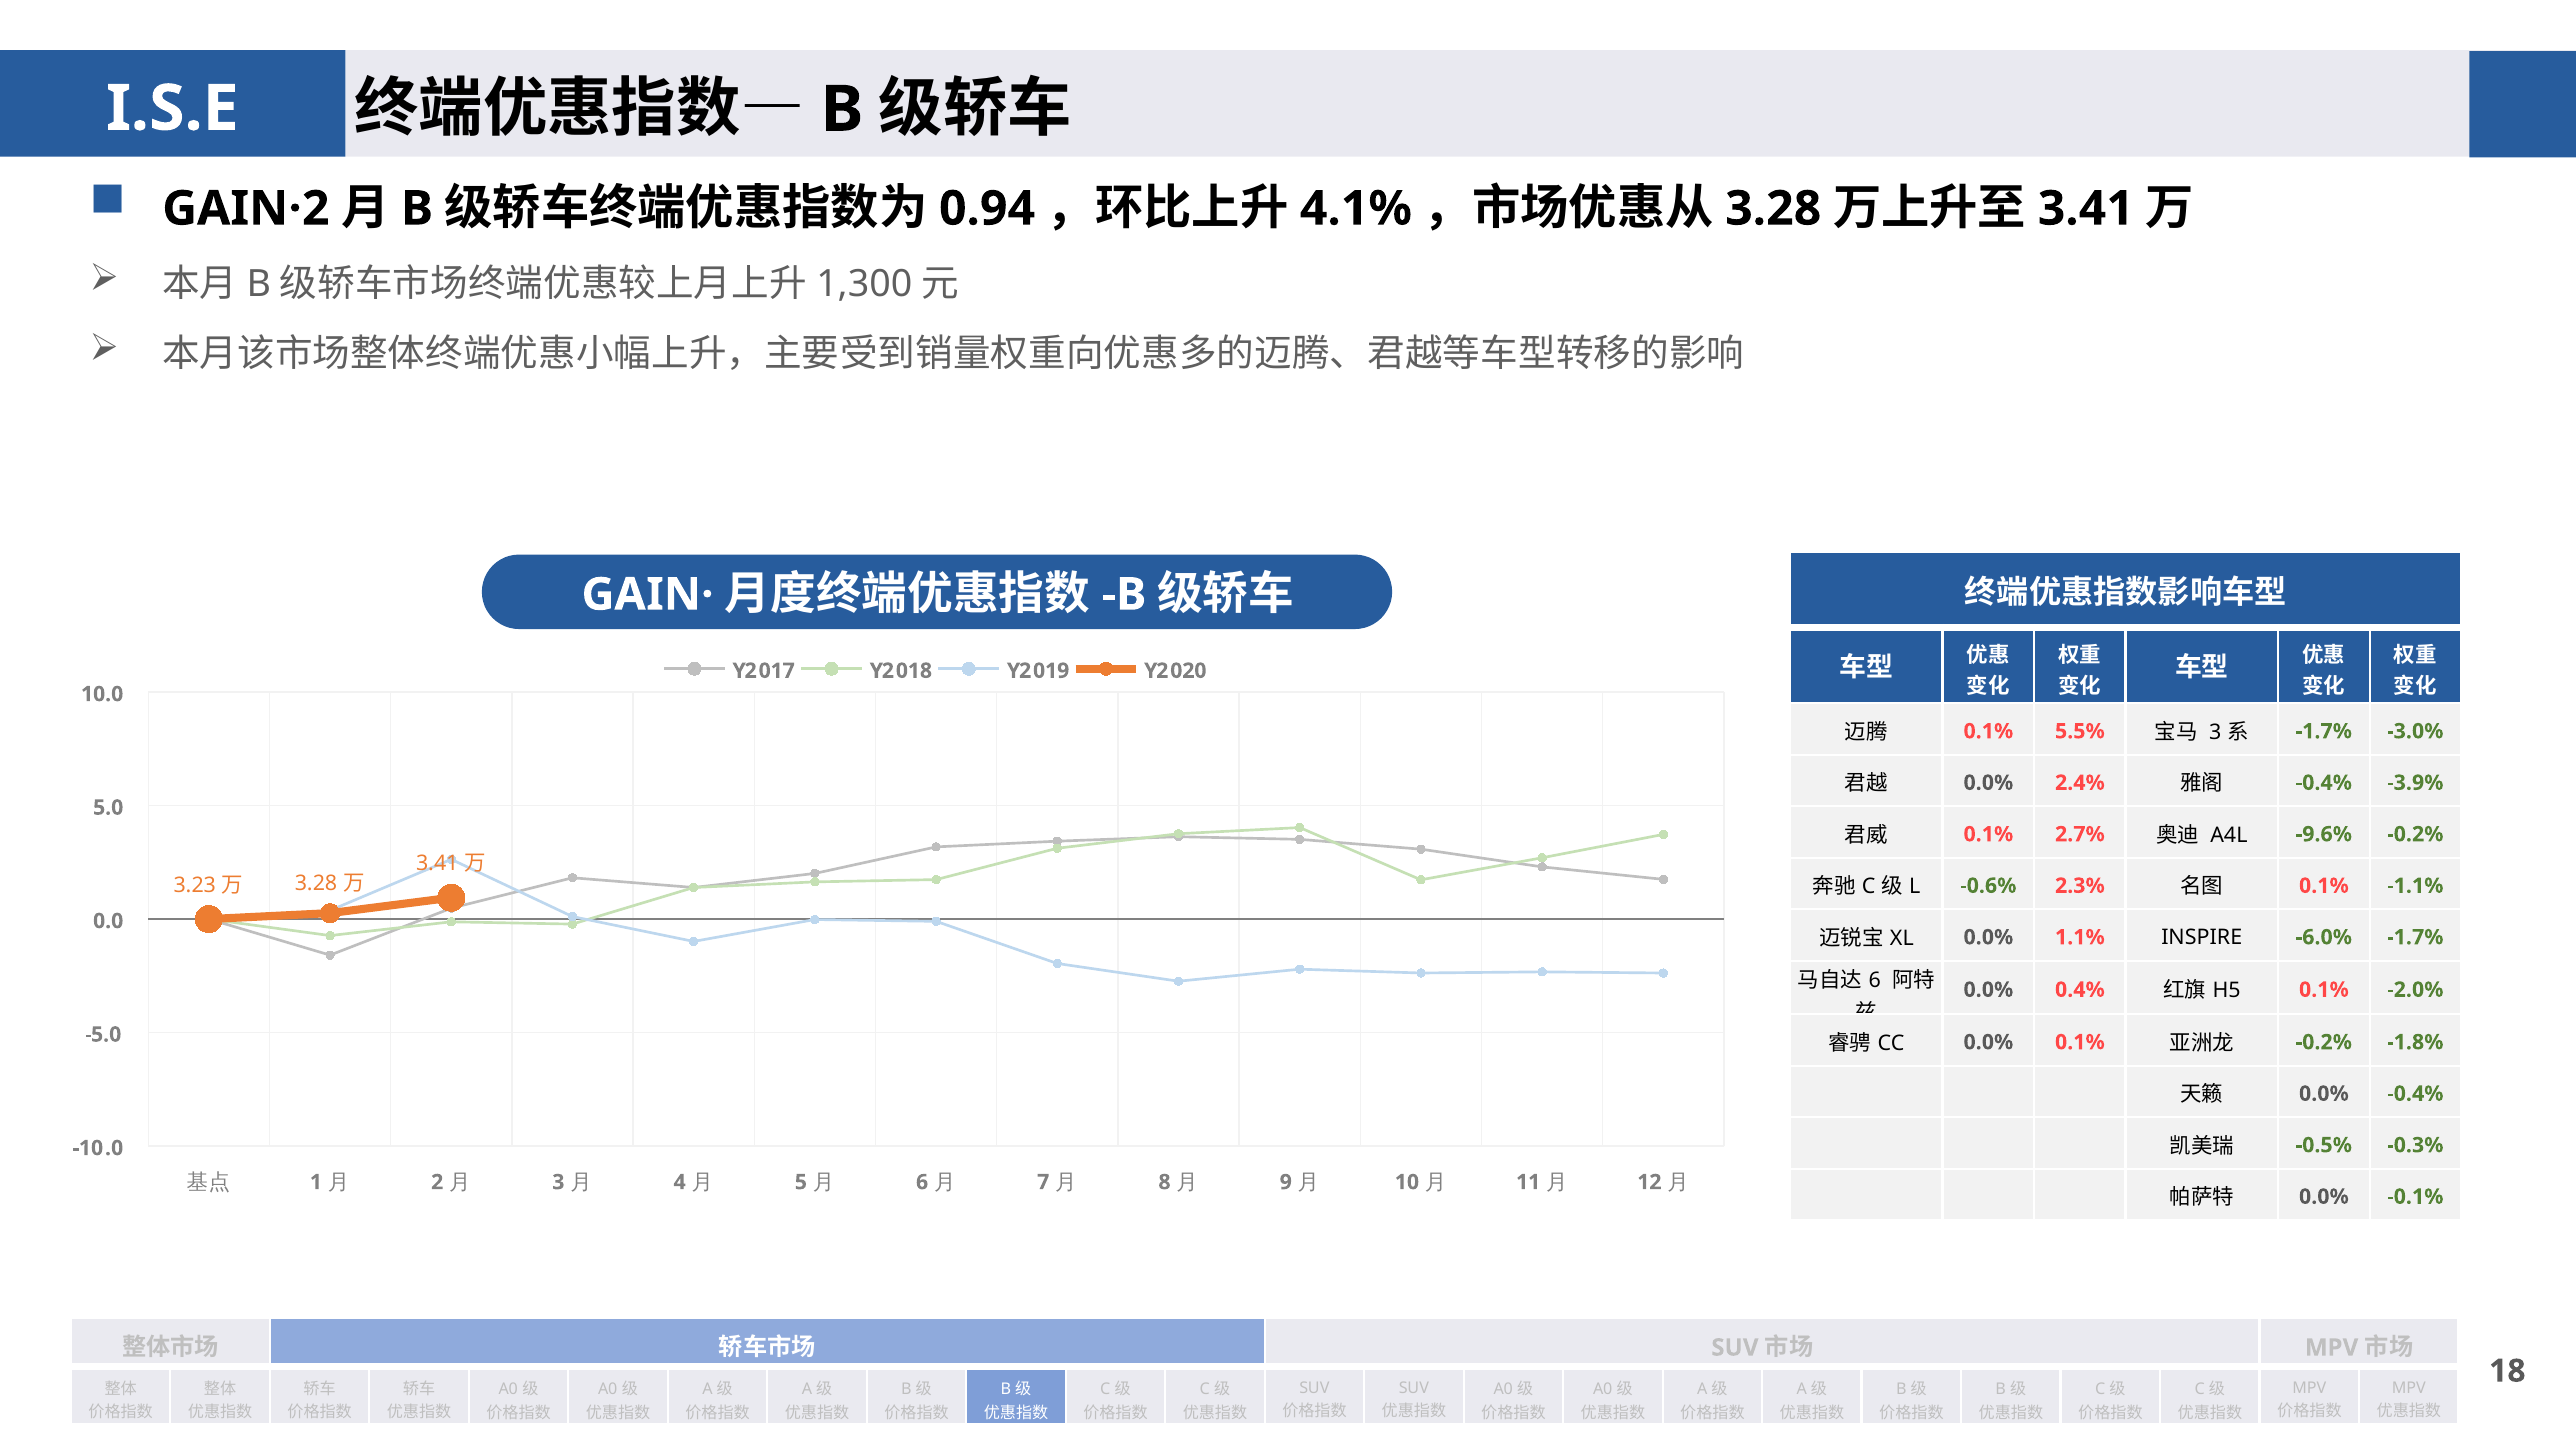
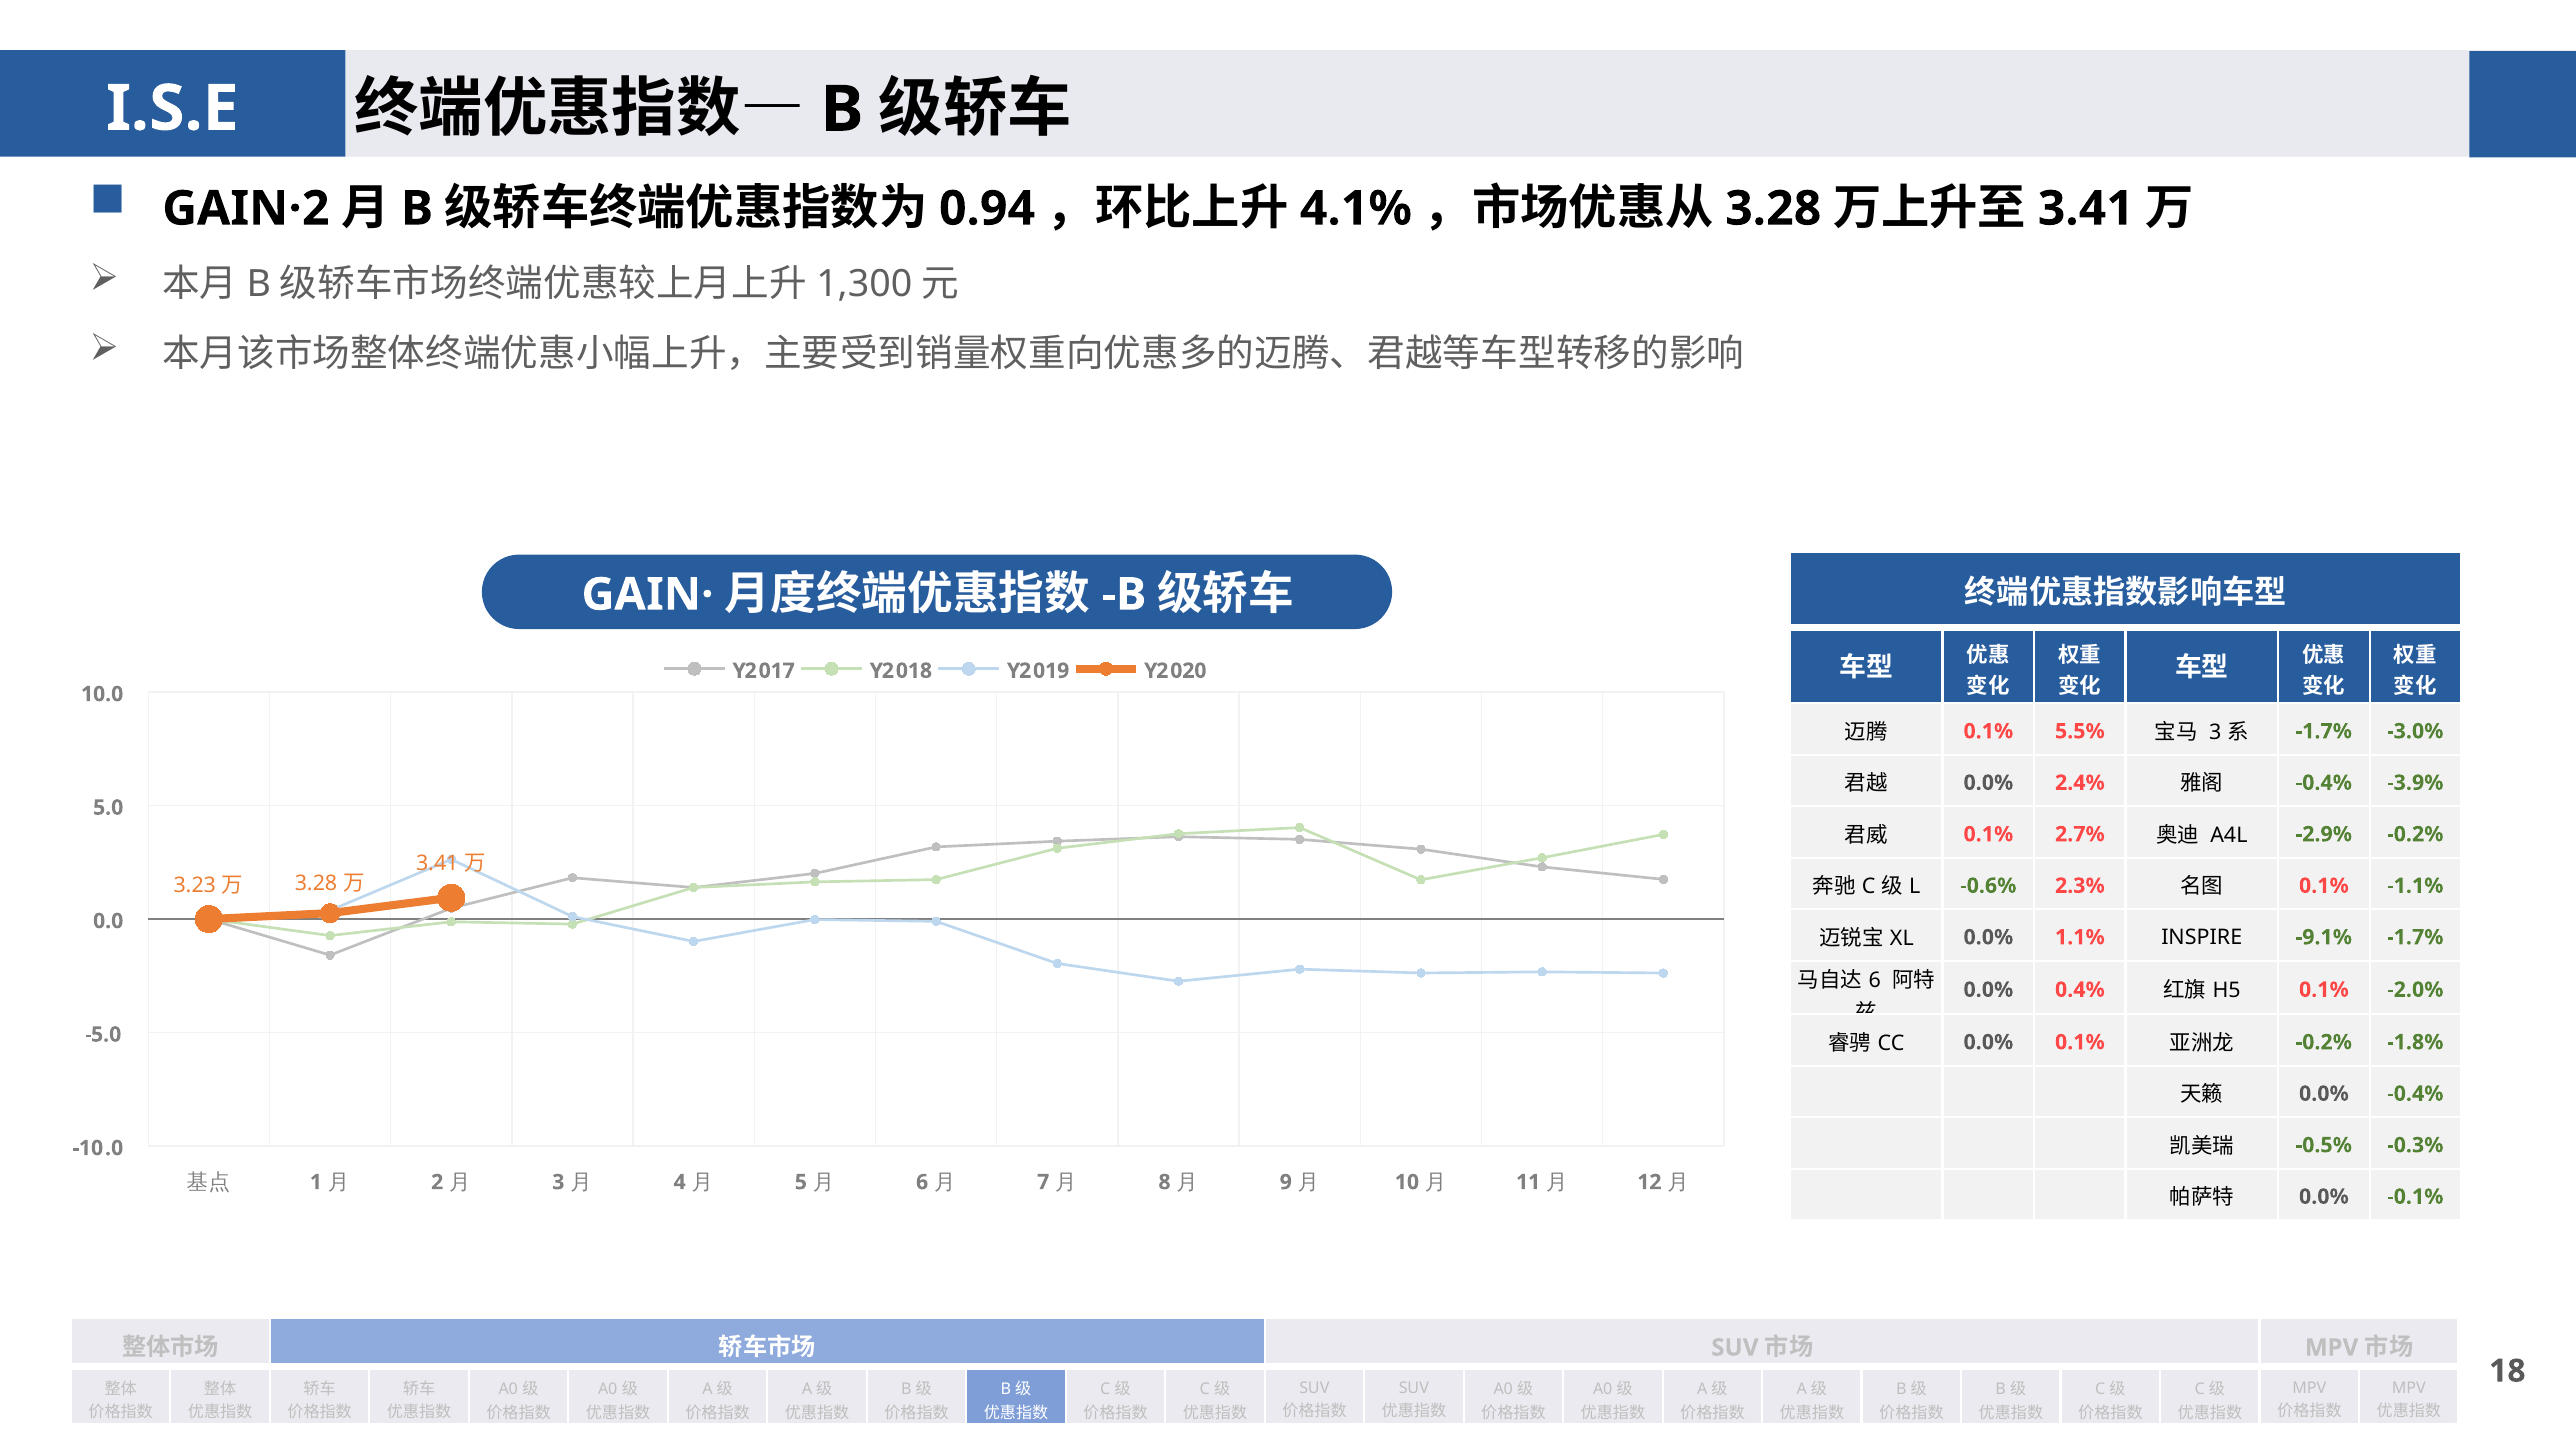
-9.6%: -9.6% -> -2.9%
-6.0%: -6.0% -> -9.1%
